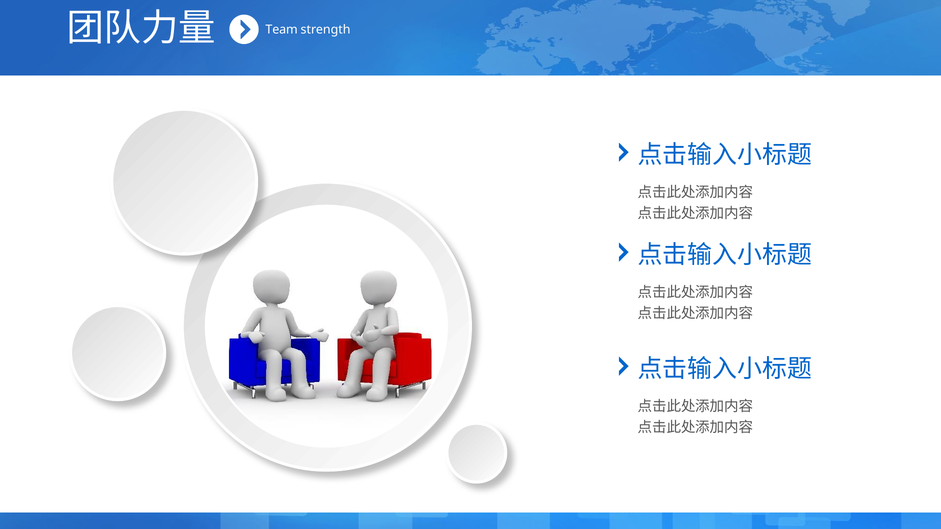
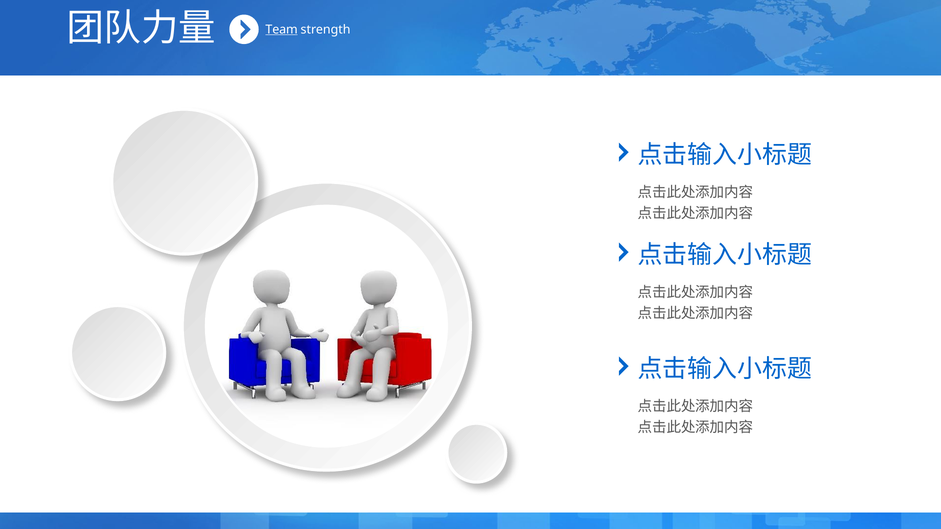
Team underline: none -> present
